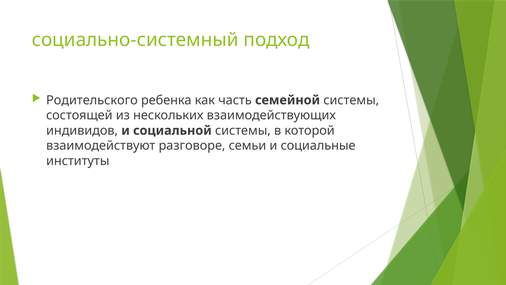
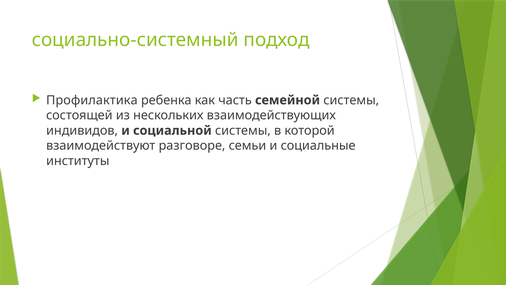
Родительского: Родительского -> Профилактика
